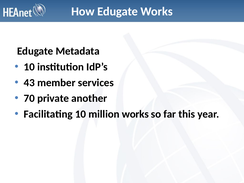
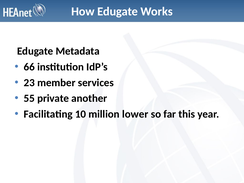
10 at (29, 67): 10 -> 66
43: 43 -> 23
70: 70 -> 55
million works: works -> lower
